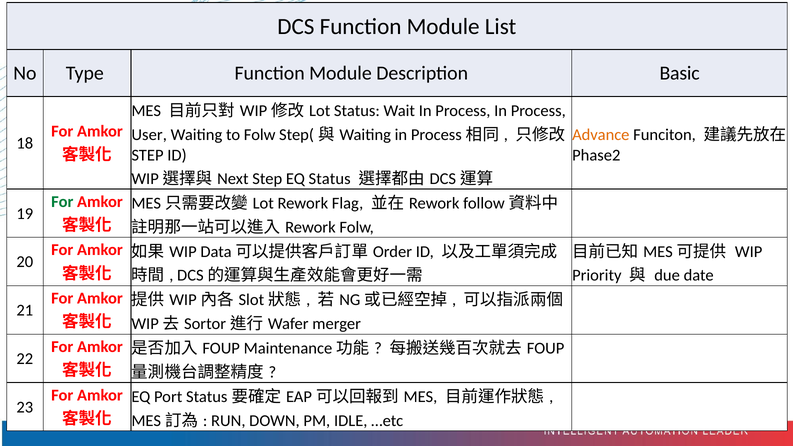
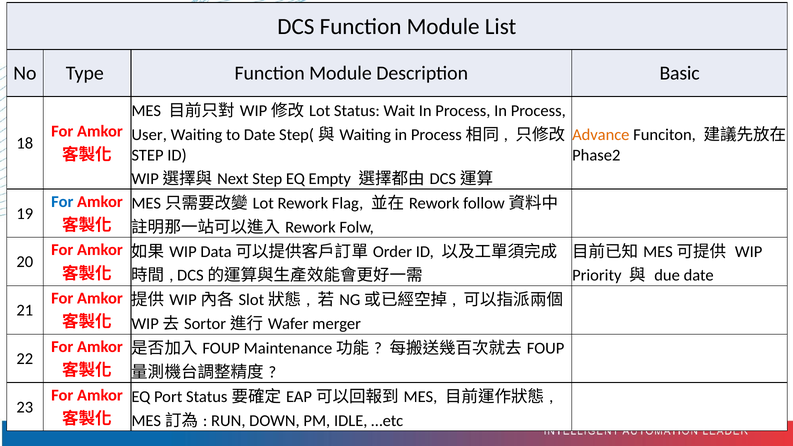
to Folw: Folw -> Date
EQ Status: Status -> Empty
For at (62, 202) colour: green -> blue
